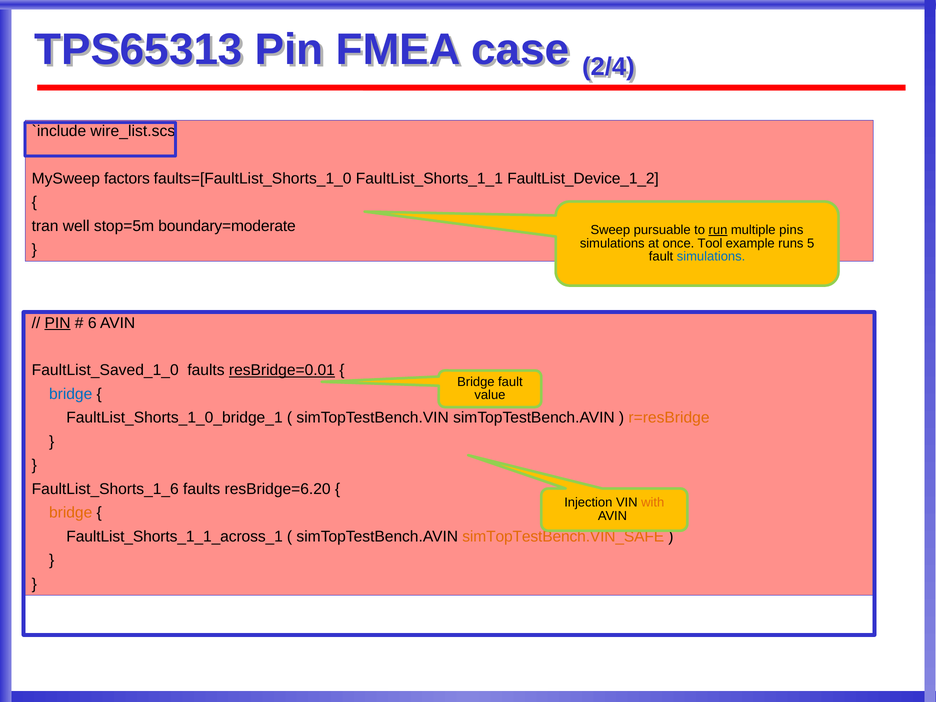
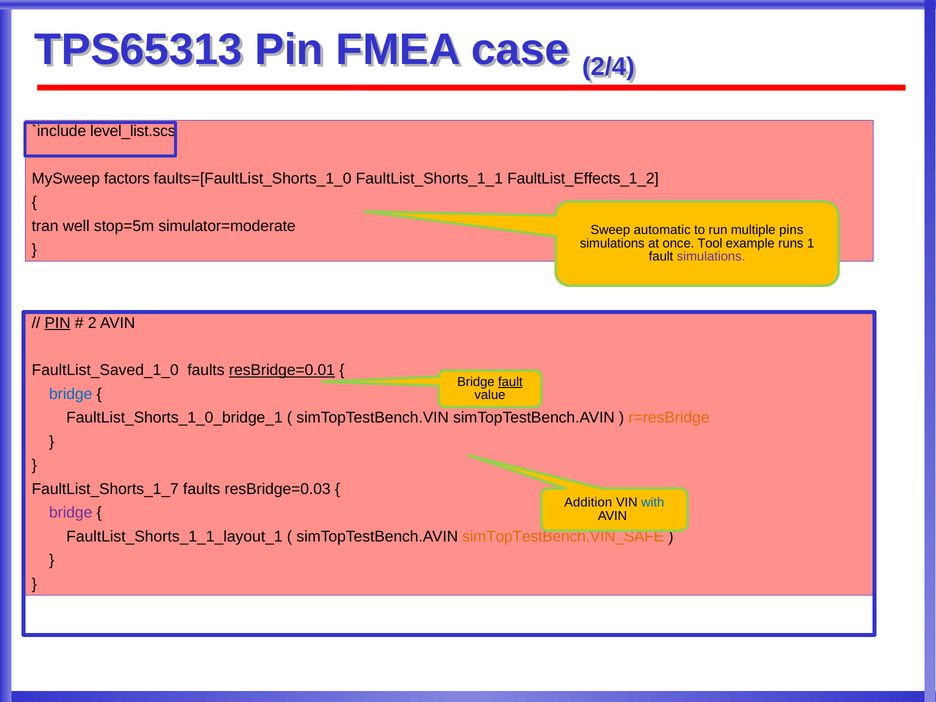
wire_list.scs: wire_list.scs -> level_list.scs
FaultList_Device_1_2: FaultList_Device_1_2 -> FaultList_Effects_1_2
boundary=moderate: boundary=moderate -> simulator=moderate
pursuable: pursuable -> automatic
run underline: present -> none
5: 5 -> 1
simulations at (711, 256) colour: blue -> purple
6: 6 -> 2
fault at (510, 382) underline: none -> present
FaultList_Shorts_1_6: FaultList_Shorts_1_6 -> FaultList_Shorts_1_7
resBridge=6.20: resBridge=6.20 -> resBridge=0.03
Injection: Injection -> Addition
with colour: orange -> blue
bridge at (71, 513) colour: orange -> purple
FaultList_Shorts_1_1_across_1: FaultList_Shorts_1_1_across_1 -> FaultList_Shorts_1_1_layout_1
